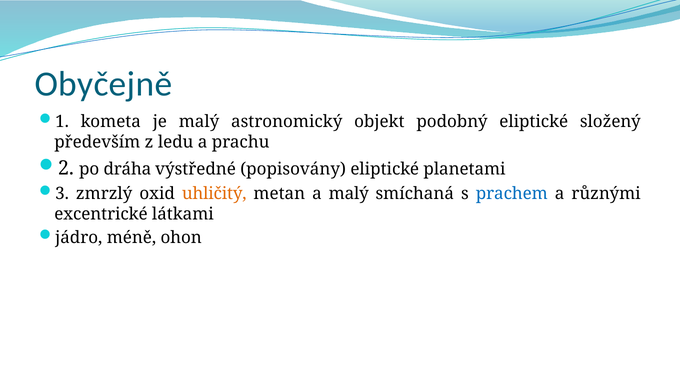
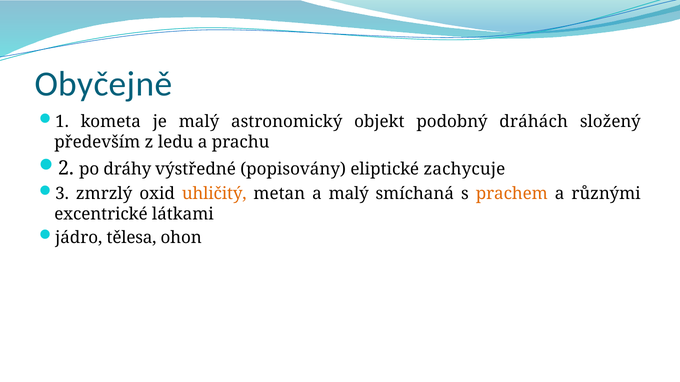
podobný eliptické: eliptické -> dráhách
dráha: dráha -> dráhy
planetami: planetami -> zachycuje
prachem colour: blue -> orange
méně: méně -> tělesa
